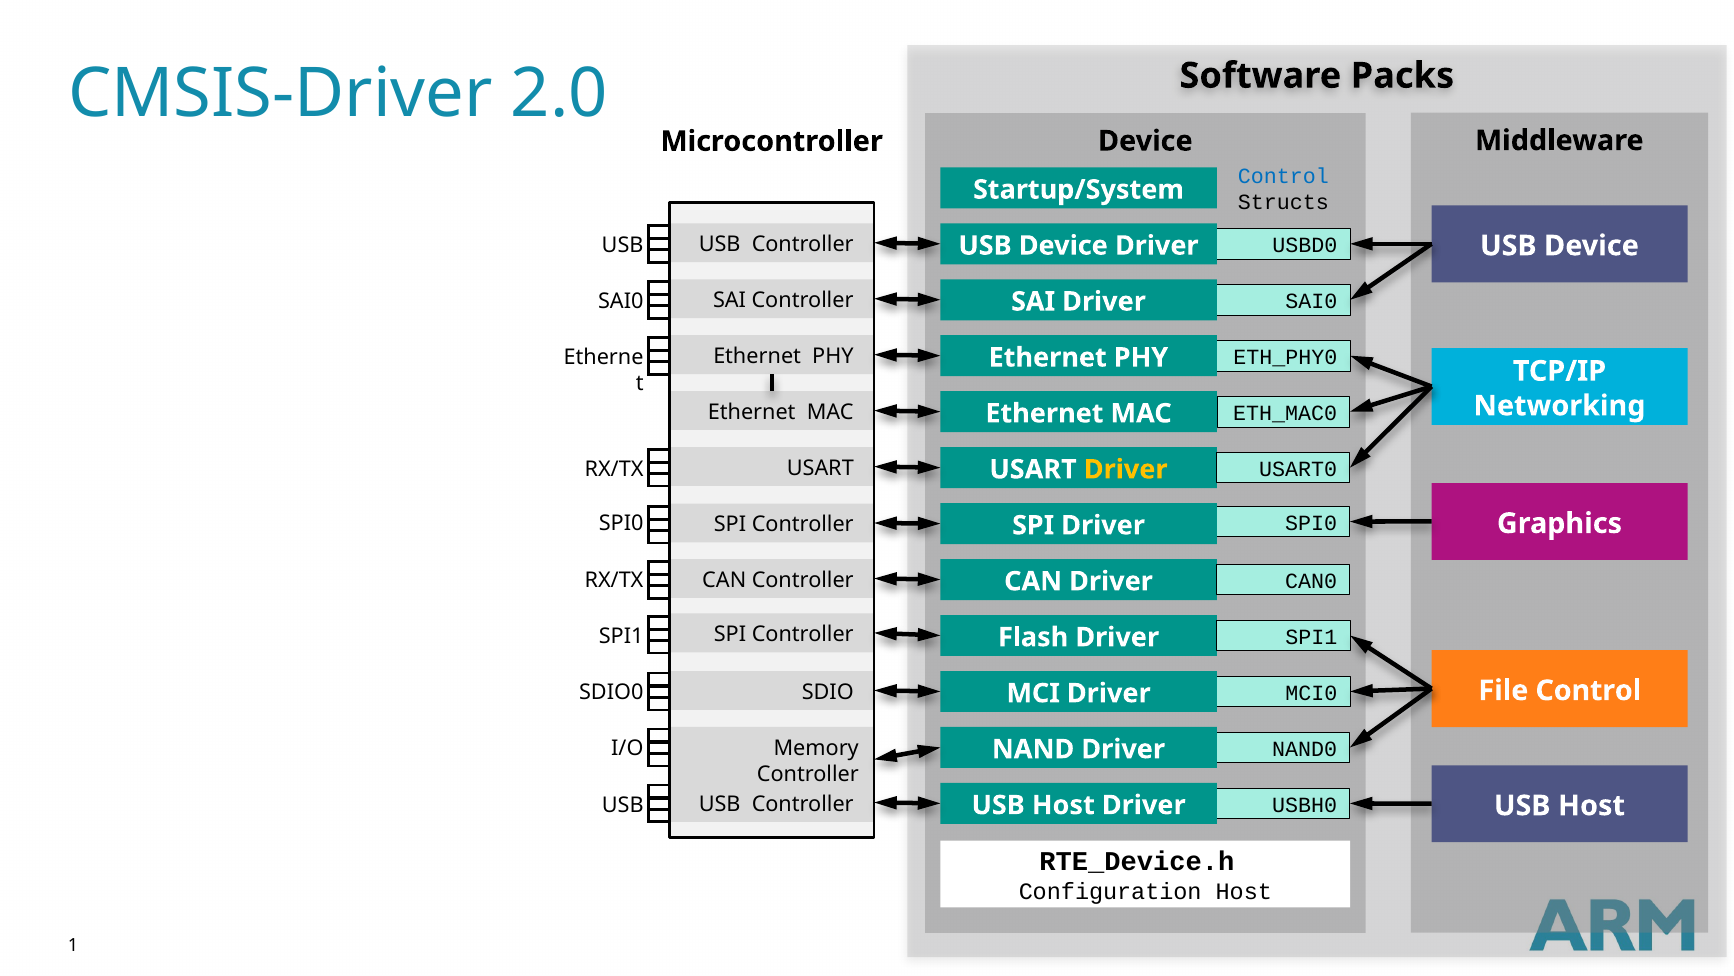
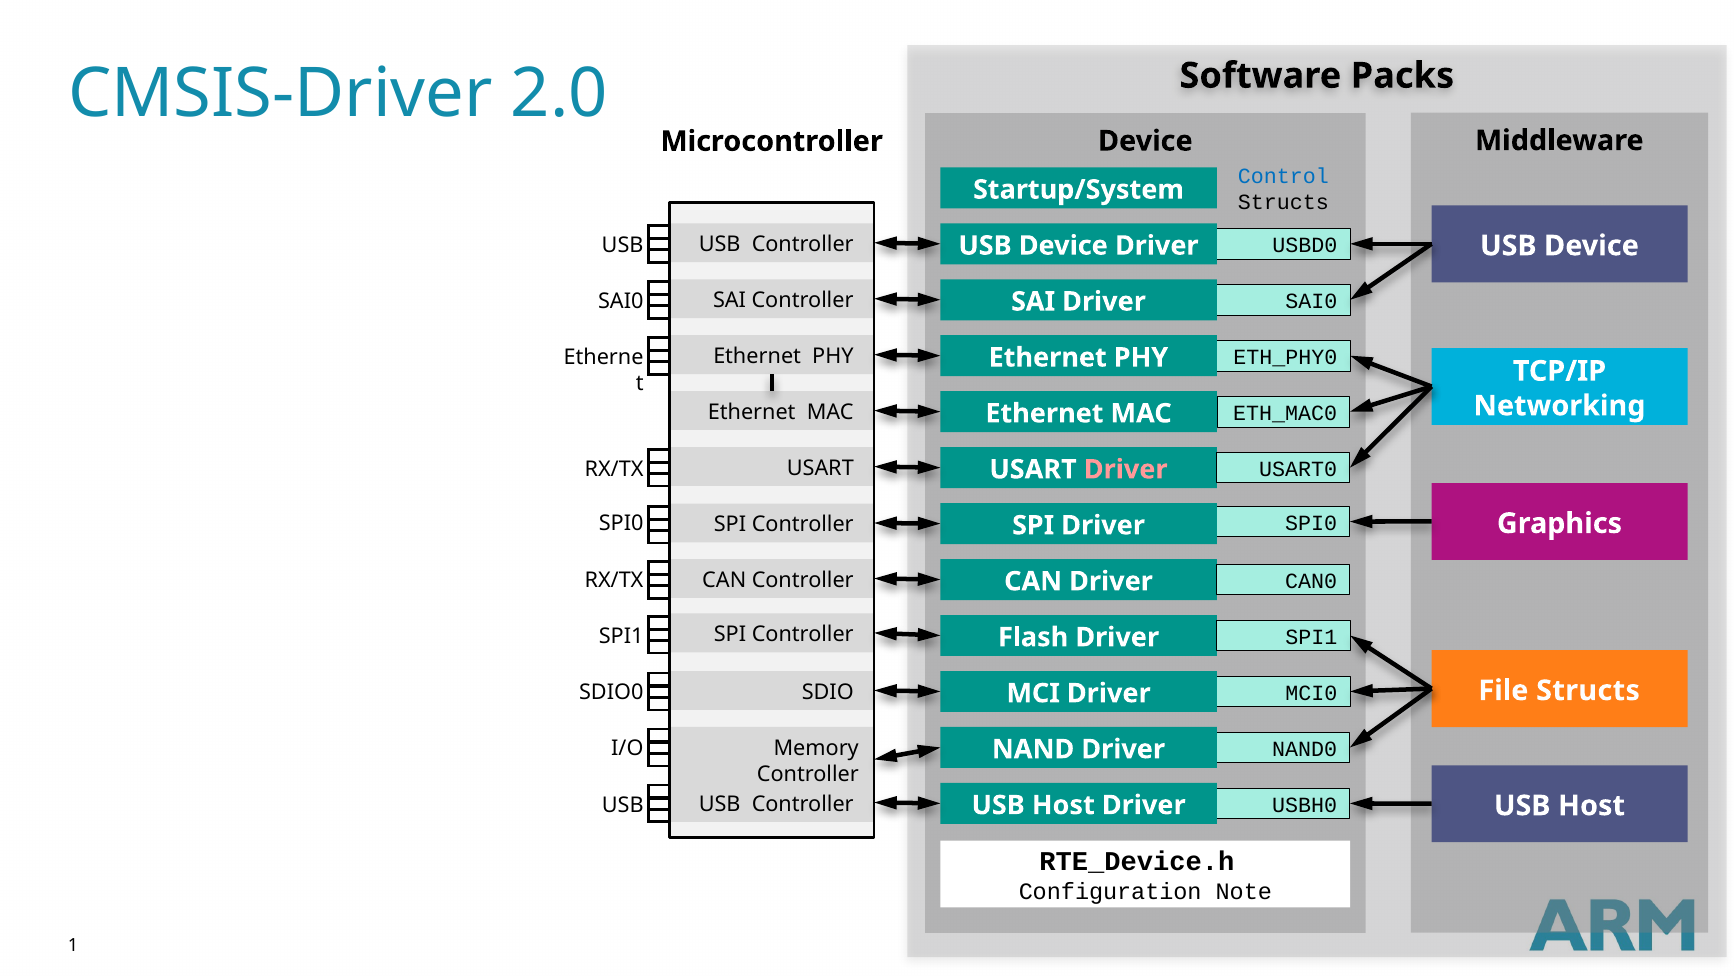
Driver at (1126, 469) colour: yellow -> pink
File Control: Control -> Structs
Configuration Host: Host -> Note
